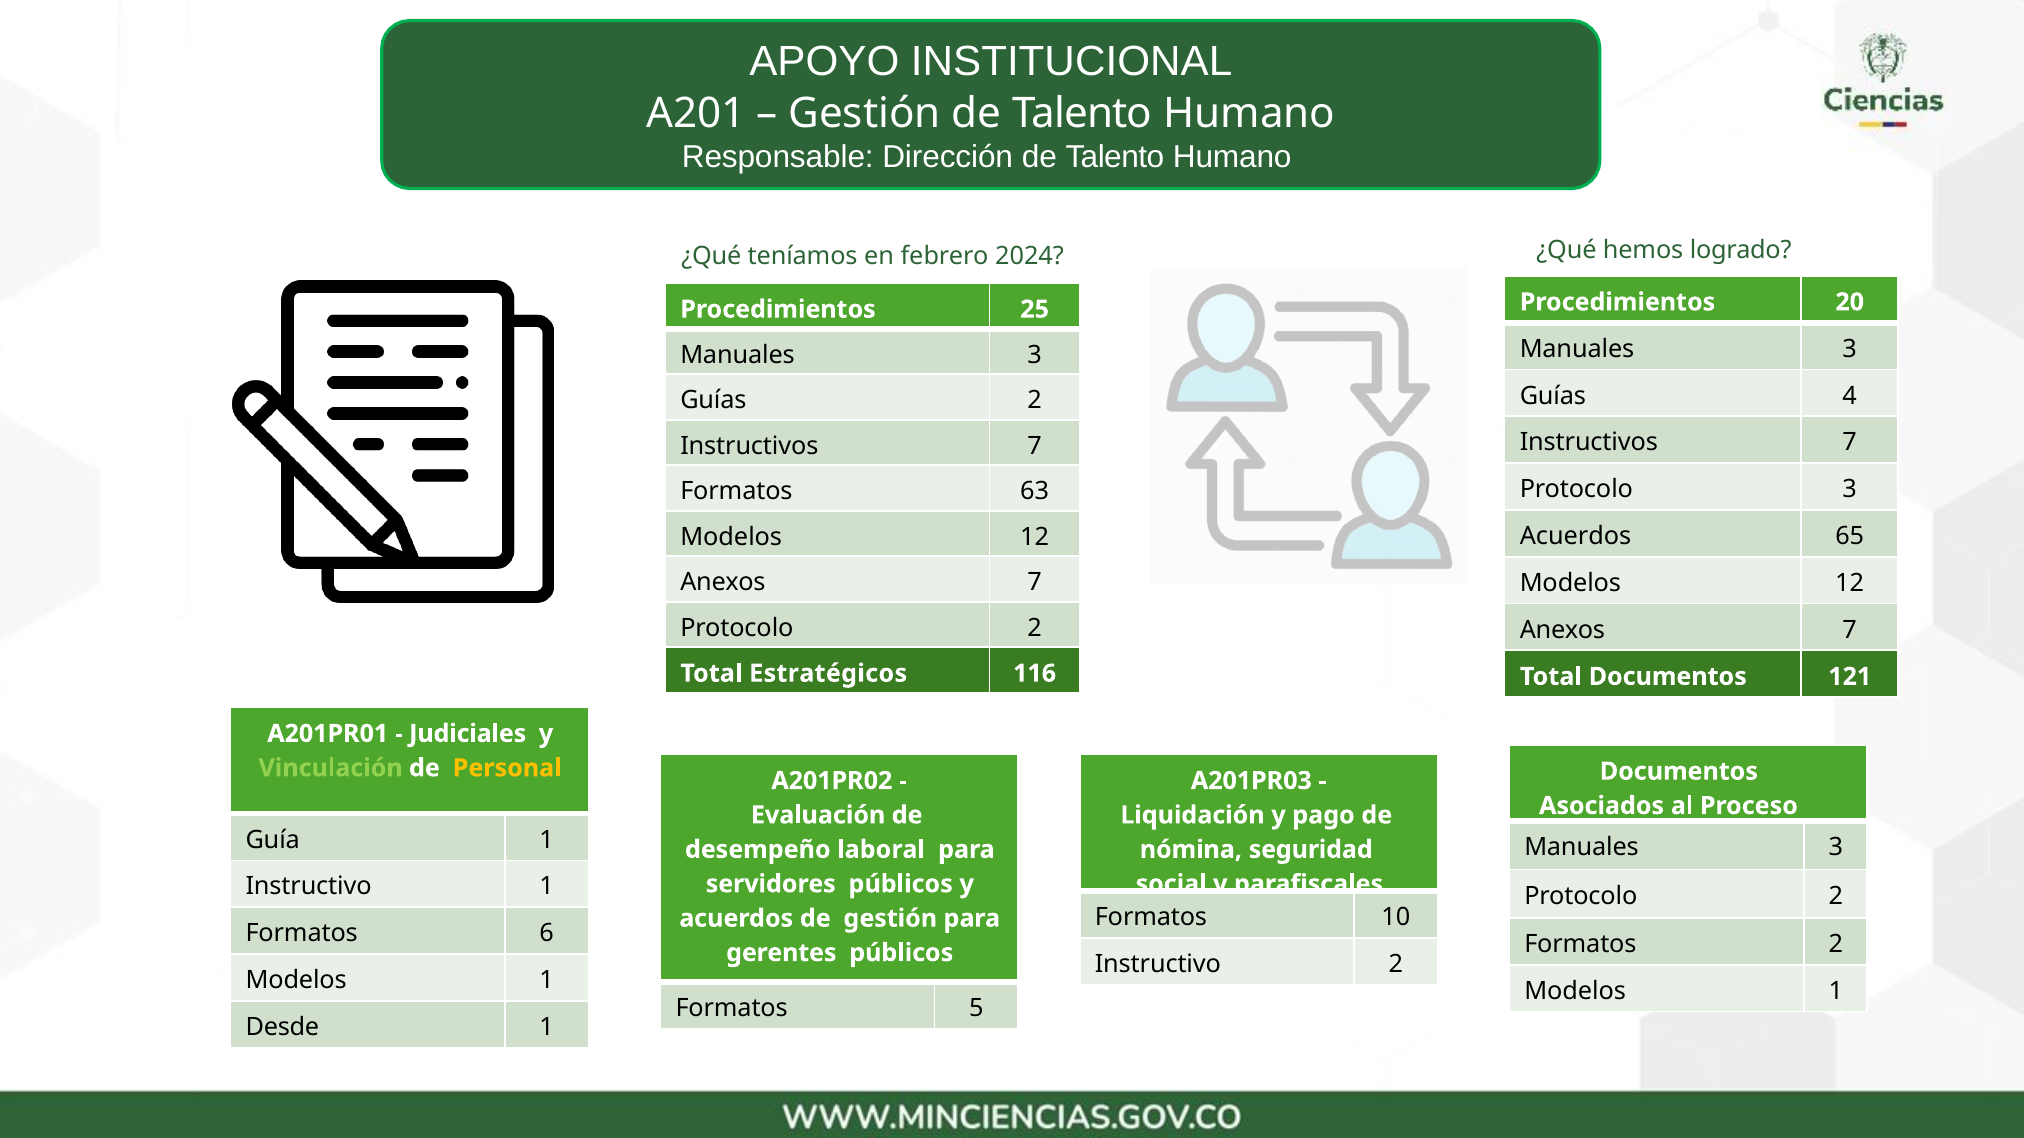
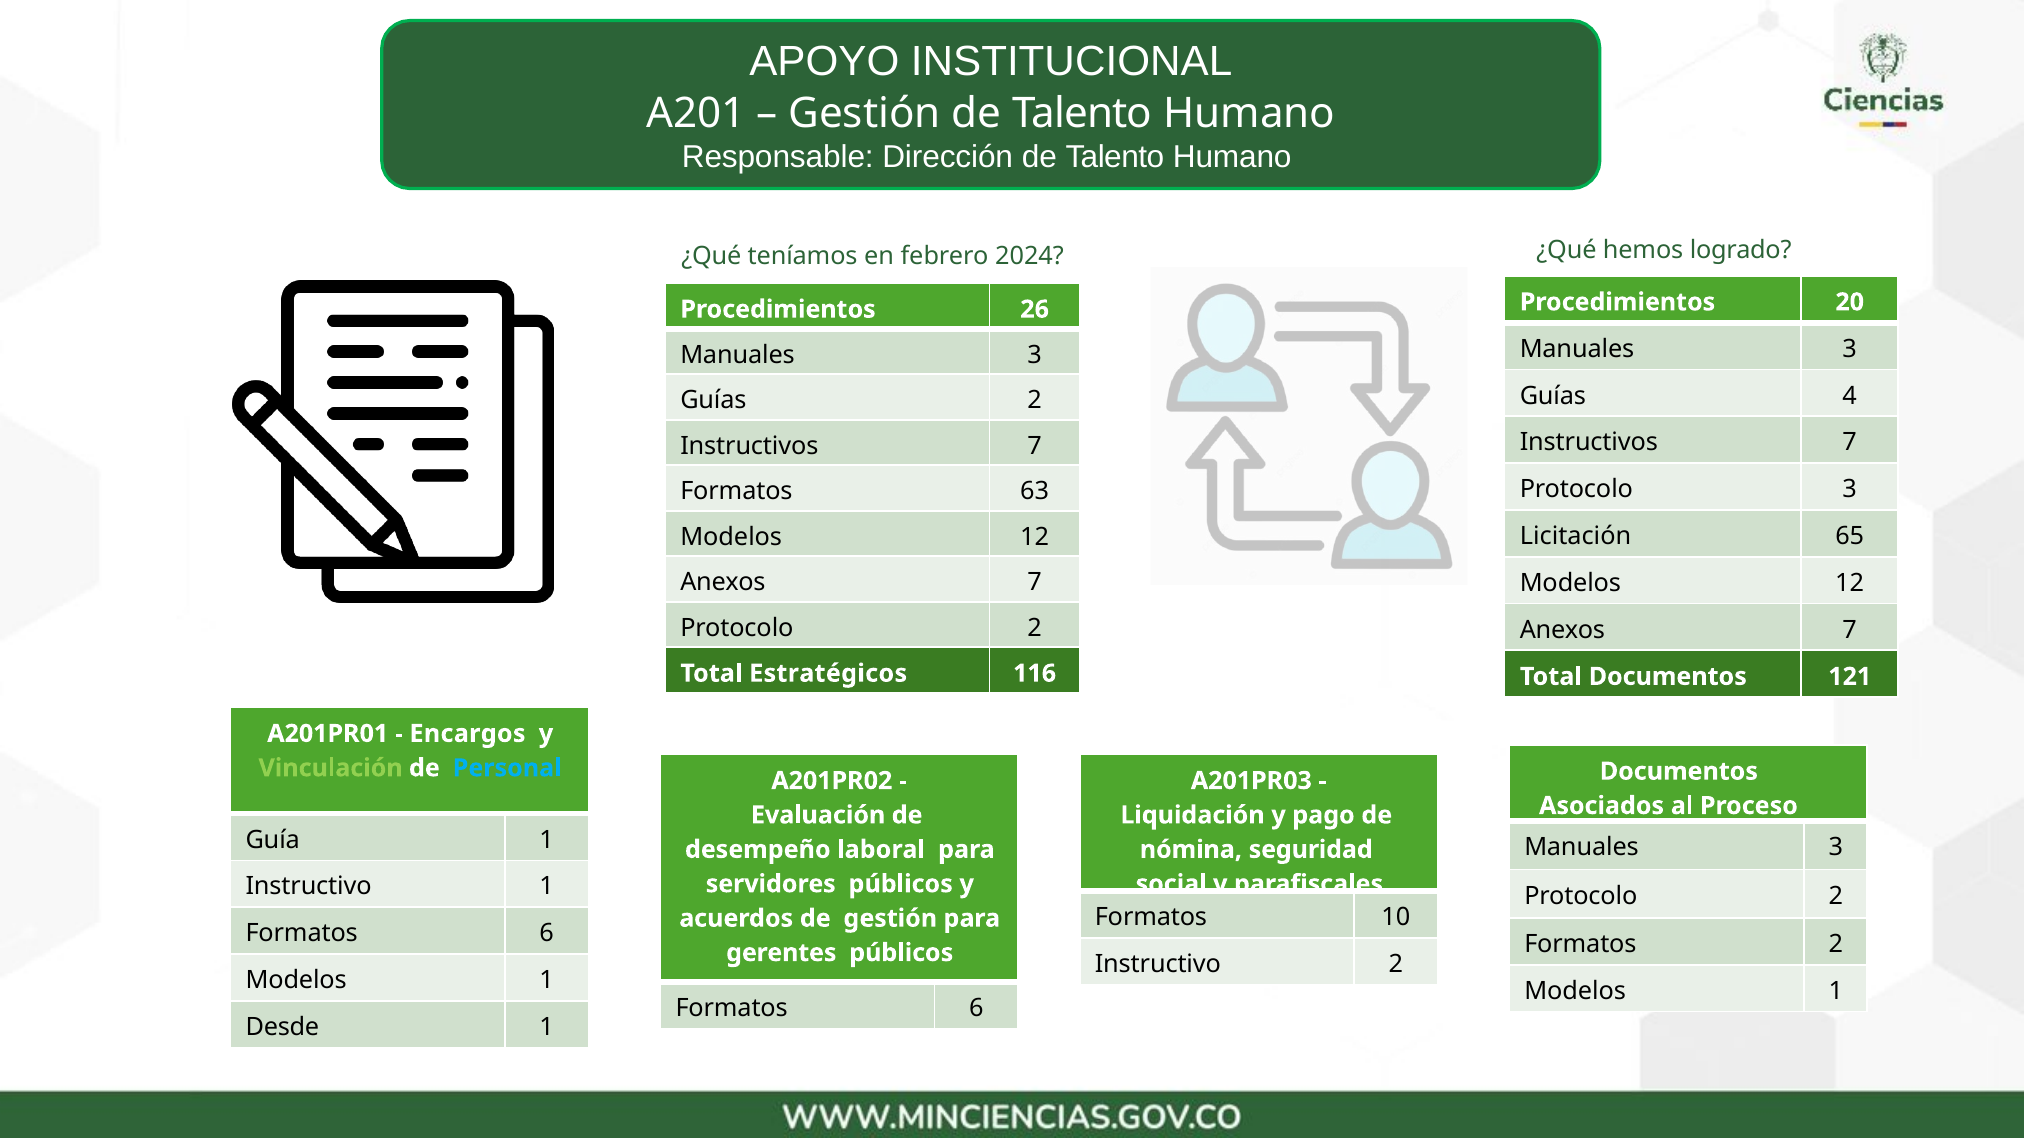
25: 25 -> 26
Acuerdos at (1576, 536): Acuerdos -> Licitación
Judiciales: Judiciales -> Encargos
Personal colour: yellow -> light blue
5 at (976, 1009): 5 -> 6
